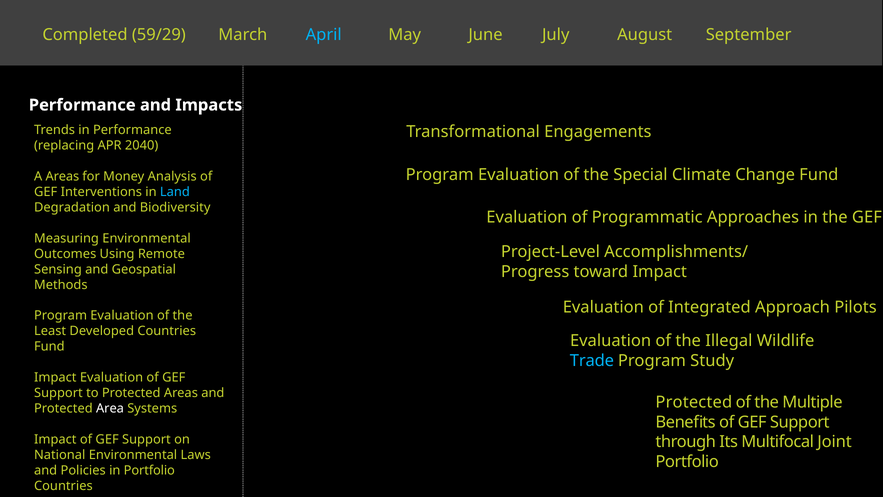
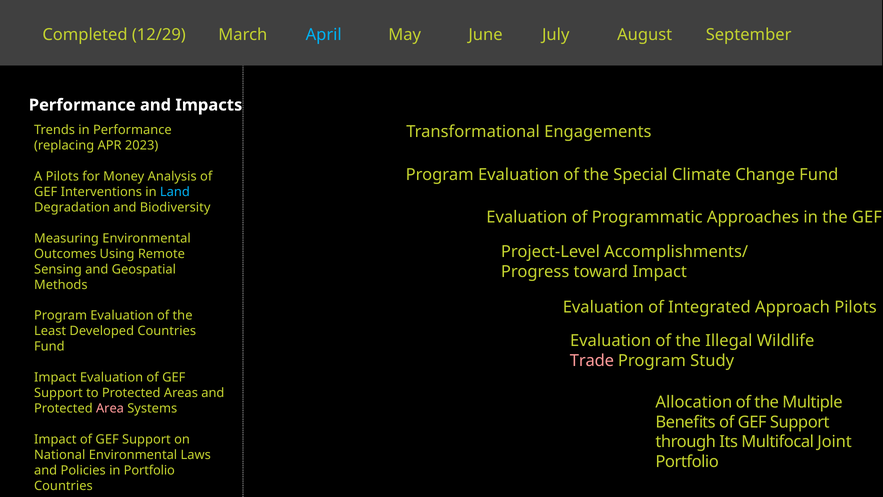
59/29: 59/29 -> 12/29
2040: 2040 -> 2023
A Areas: Areas -> Pilots
Trade colour: light blue -> pink
Protected at (694, 402): Protected -> Allocation
Area colour: white -> pink
